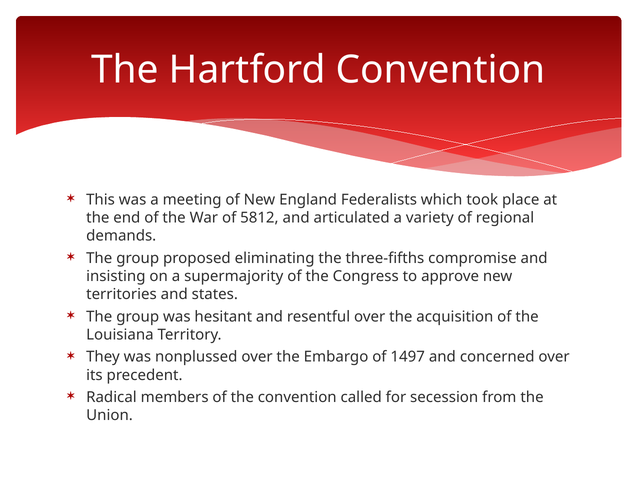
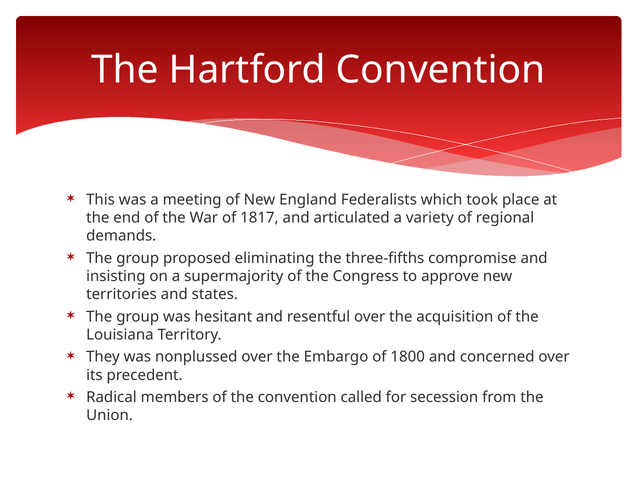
5812: 5812 -> 1817
1497: 1497 -> 1800
